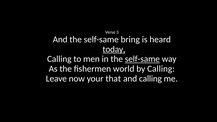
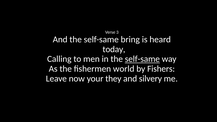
today underline: present -> none
by Calling: Calling -> Fishers
that: that -> they
and calling: calling -> silvery
